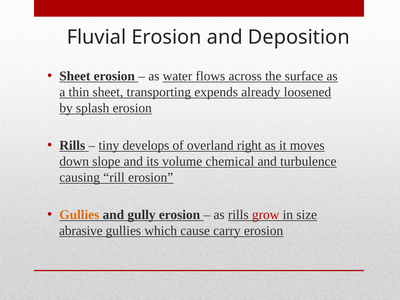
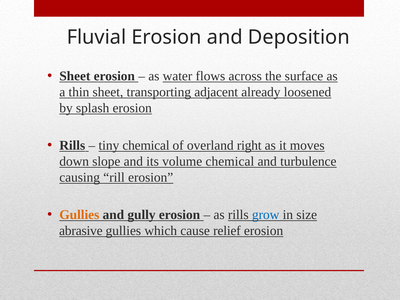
expends: expends -> adjacent
tiny develops: develops -> chemical
grow colour: red -> blue
carry: carry -> relief
